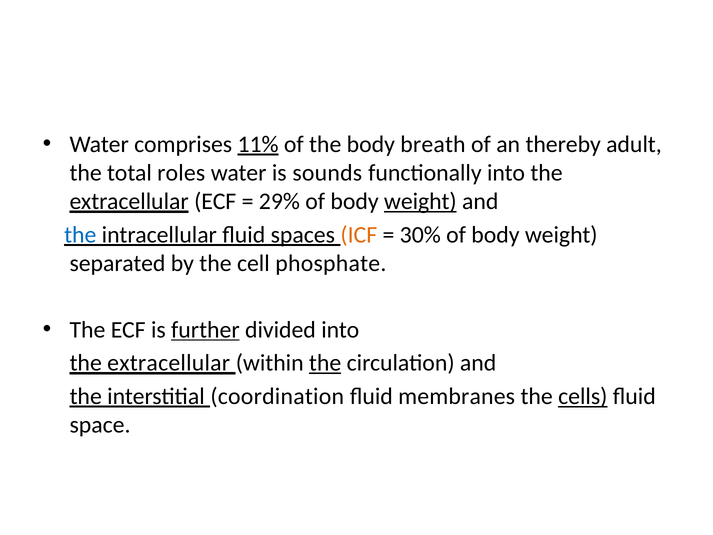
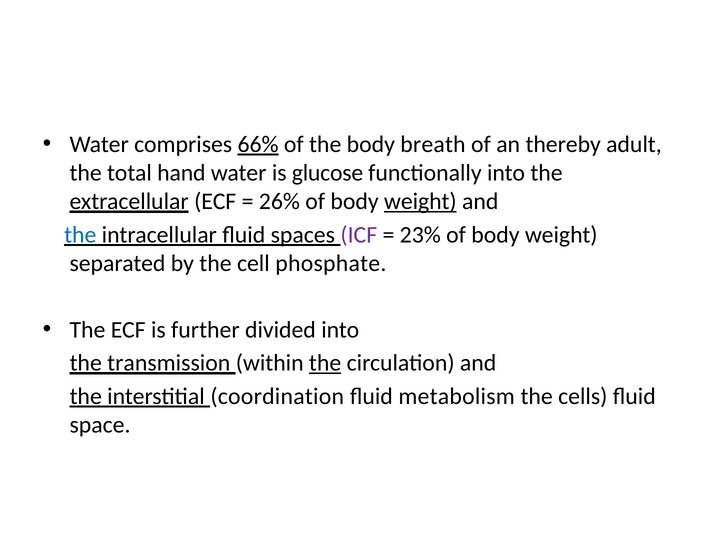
11%: 11% -> 66%
roles: roles -> hand
sounds: sounds -> glucose
29%: 29% -> 26%
ICF colour: orange -> purple
30%: 30% -> 23%
further underline: present -> none
extracellular at (169, 363): extracellular -> transmission
membranes: membranes -> metabolism
cells underline: present -> none
